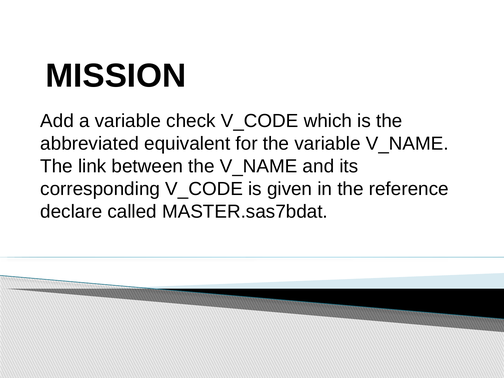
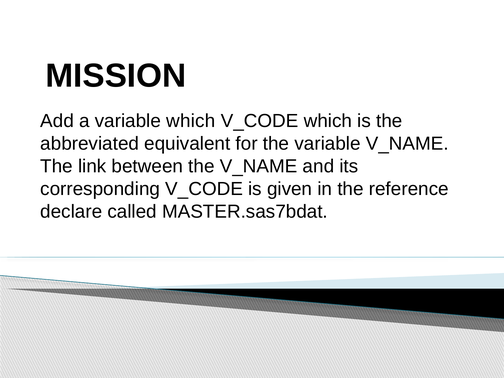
variable check: check -> which
